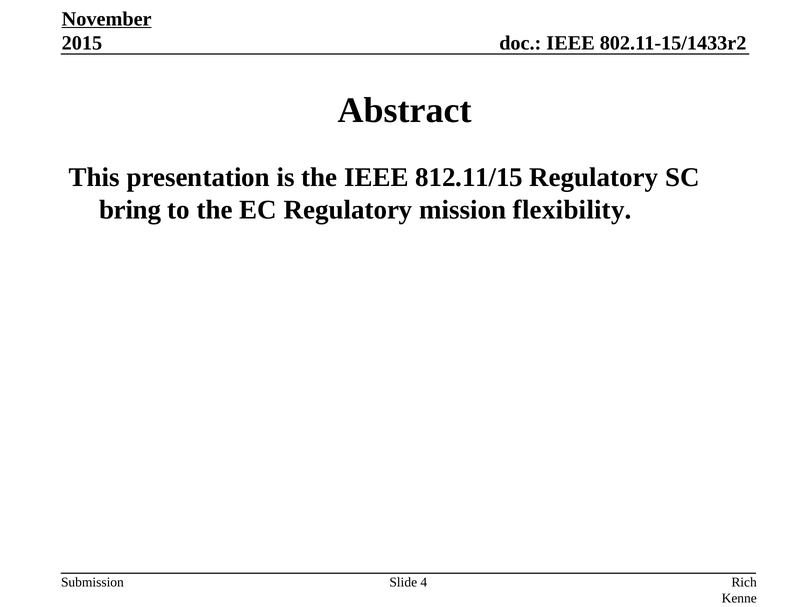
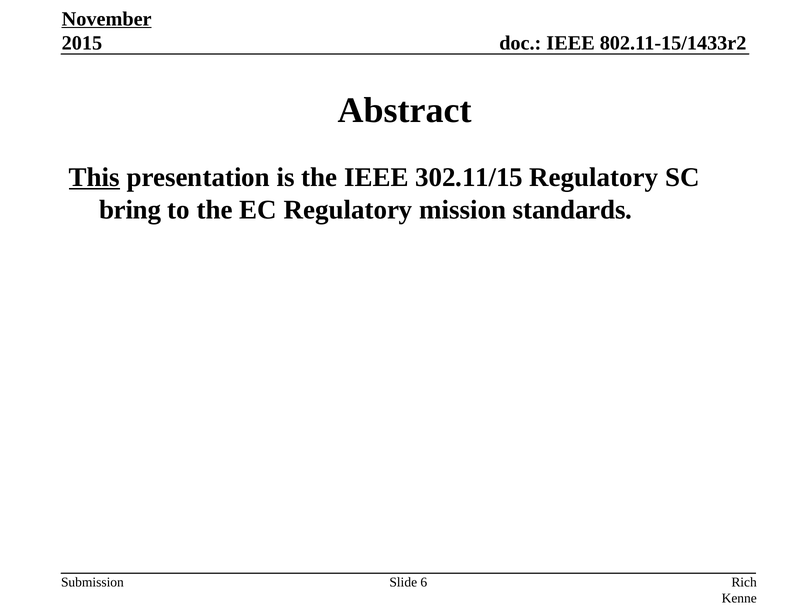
This underline: none -> present
812.11/15: 812.11/15 -> 302.11/15
flexibility: flexibility -> standards
4: 4 -> 6
